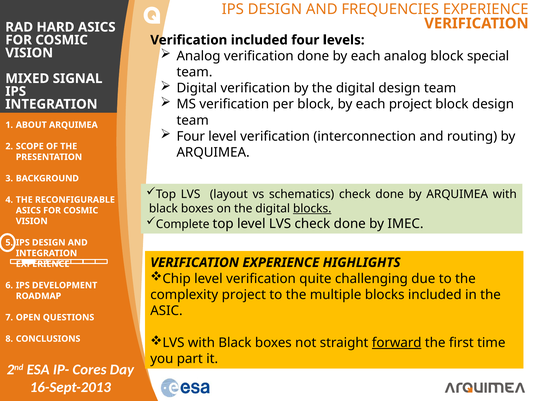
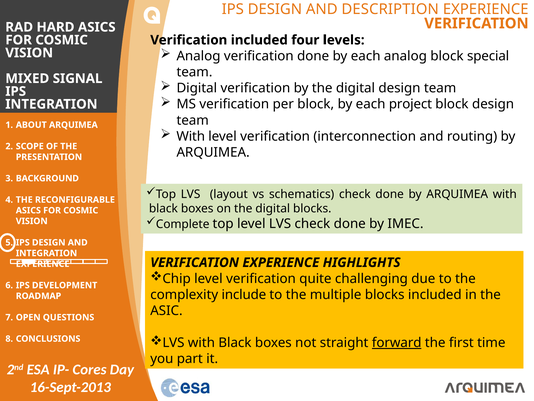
FREQUENCIES: FREQUENCIES -> DESCRIPTION
Four at (191, 136): Four -> With
blocks at (312, 208) underline: present -> none
complexity project: project -> include
